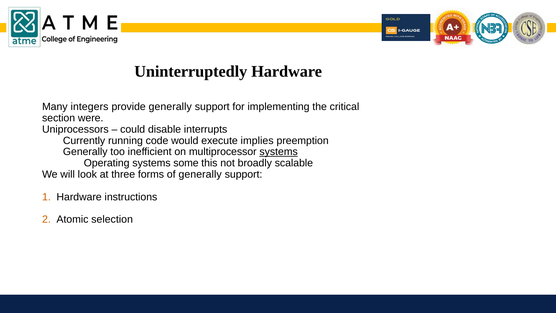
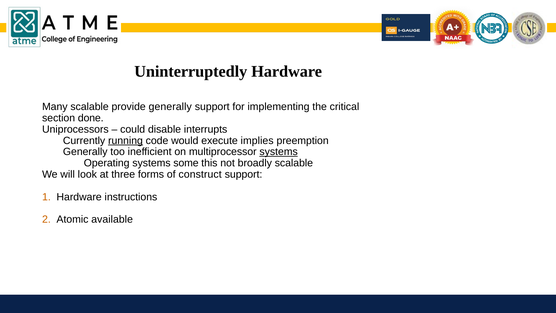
Many integers: integers -> scalable
were: were -> done
running underline: none -> present
of generally: generally -> construct
selection: selection -> available
